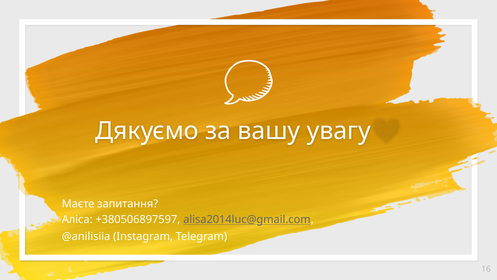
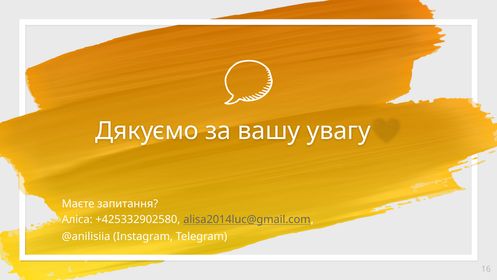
+380506897597: +380506897597 -> +425332902580
